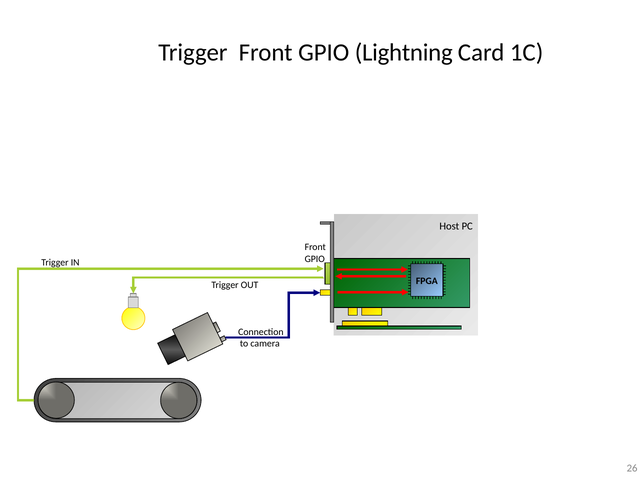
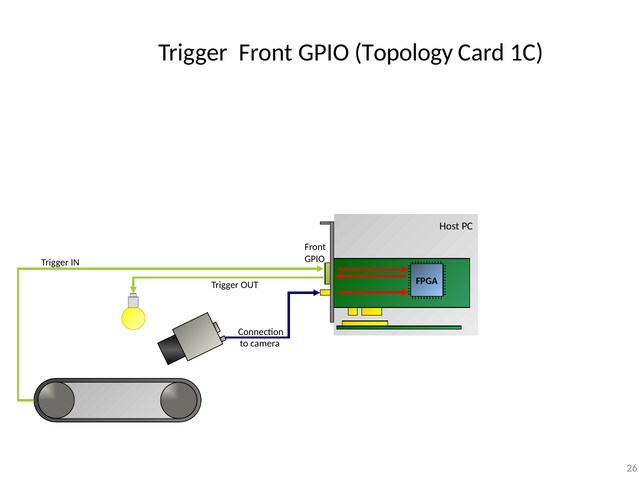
Lightning: Lightning -> Topology
